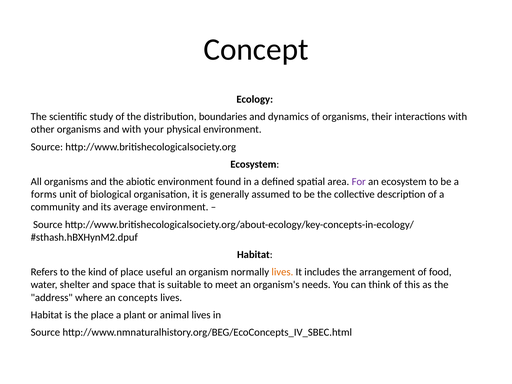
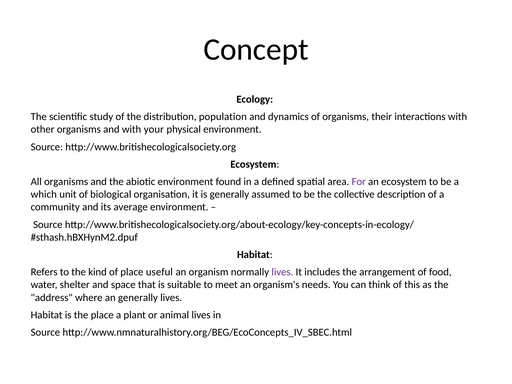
boundaries: boundaries -> population
forms: forms -> which
lives at (282, 272) colour: orange -> purple
an concepts: concepts -> generally
